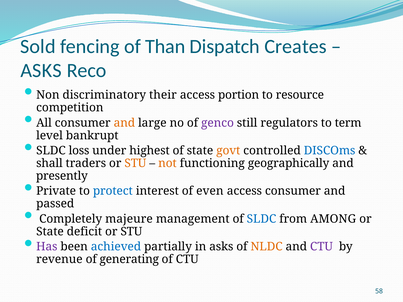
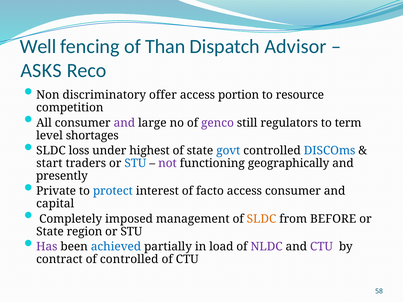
Sold: Sold -> Well
Creates: Creates -> Advisor
their: their -> offer
and at (124, 123) colour: orange -> purple
bankrupt: bankrupt -> shortages
govt colour: orange -> blue
shall: shall -> start
STU at (135, 163) colour: orange -> blue
not colour: orange -> purple
even: even -> facto
passed: passed -> capital
majeure: majeure -> imposed
SLDC at (261, 219) colour: blue -> orange
AMONG: AMONG -> BEFORE
deficit: deficit -> region
in asks: asks -> load
NLDC colour: orange -> purple
revenue: revenue -> contract
of generating: generating -> controlled
